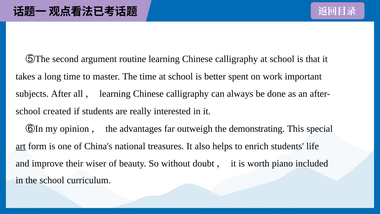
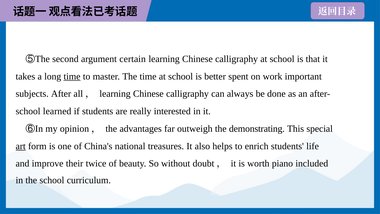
routine: routine -> certain
time at (72, 76) underline: none -> present
created: created -> learned
wiser: wiser -> twice
